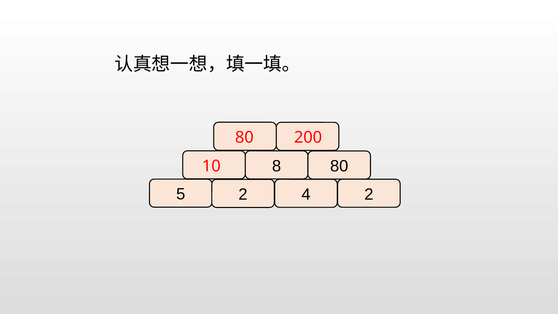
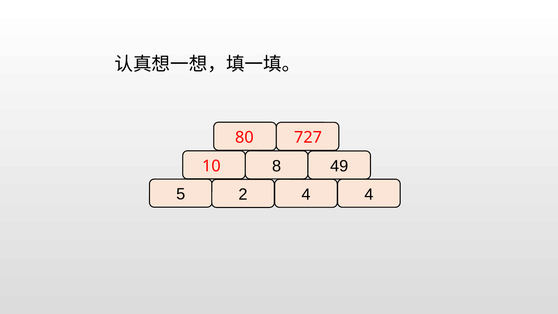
200: 200 -> 727
8 80: 80 -> 49
5 2: 2 -> 4
